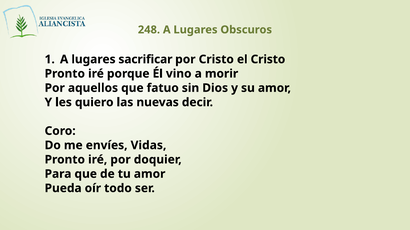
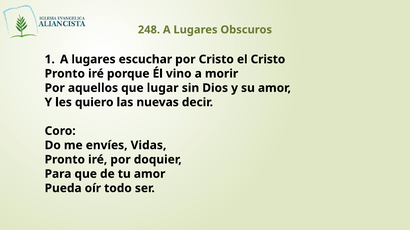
sacrificar: sacrificar -> escuchar
fatuo: fatuo -> lugar
